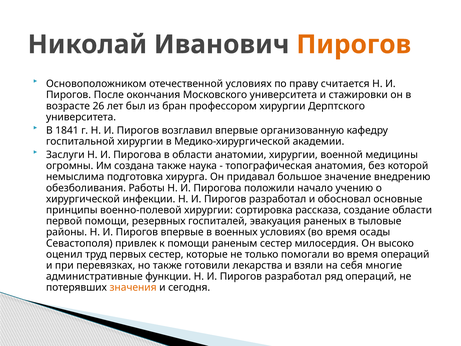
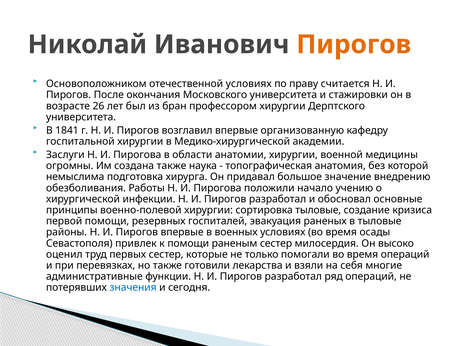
сортировка рассказа: рассказа -> тыловые
создание области: области -> кризиса
значения colour: orange -> blue
